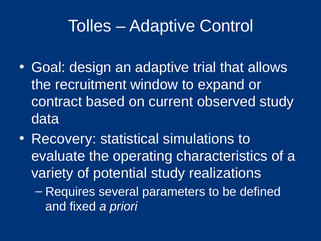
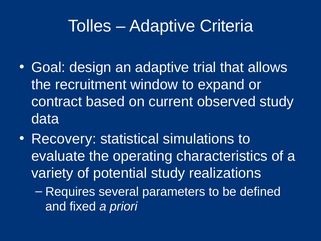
Control: Control -> Criteria
